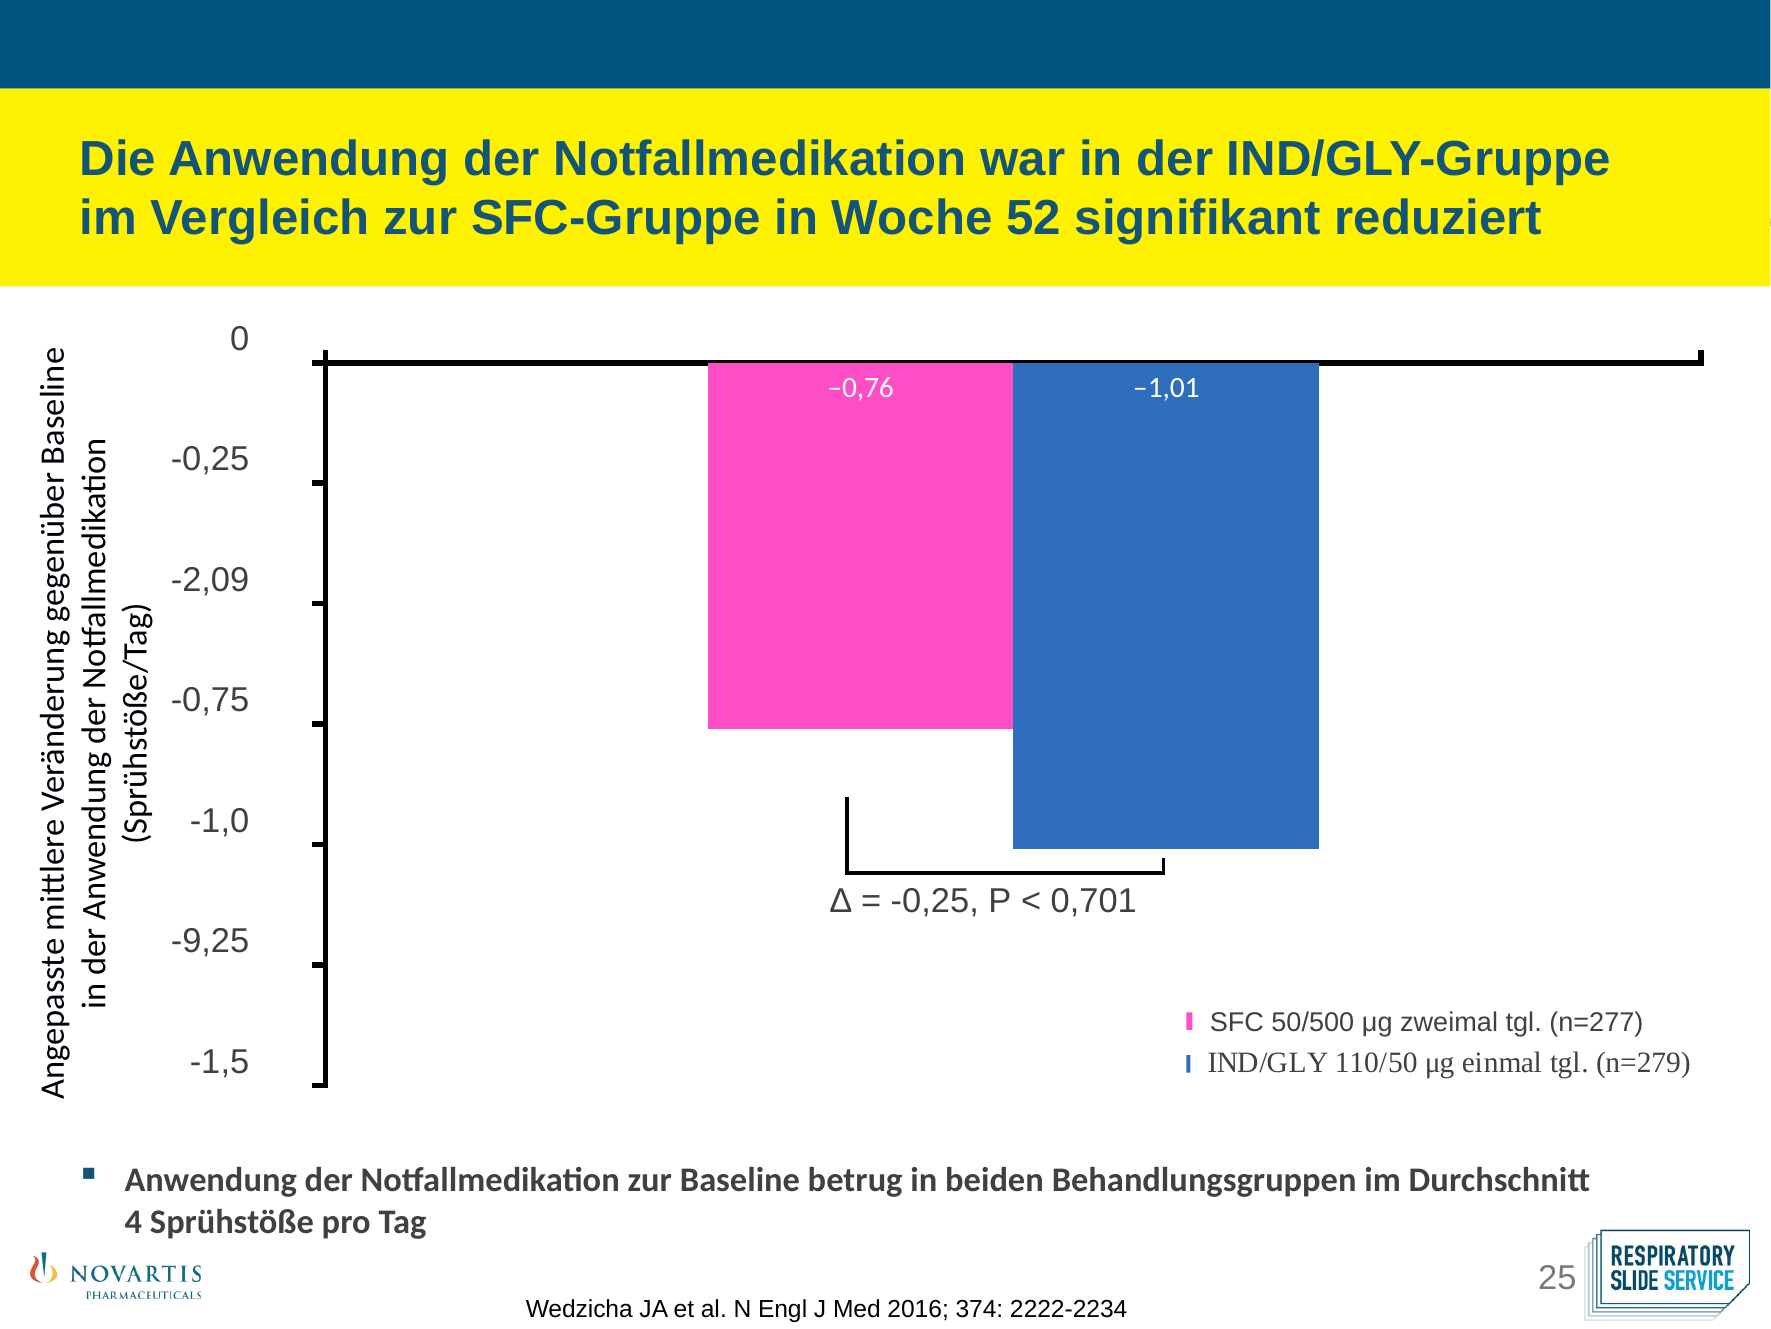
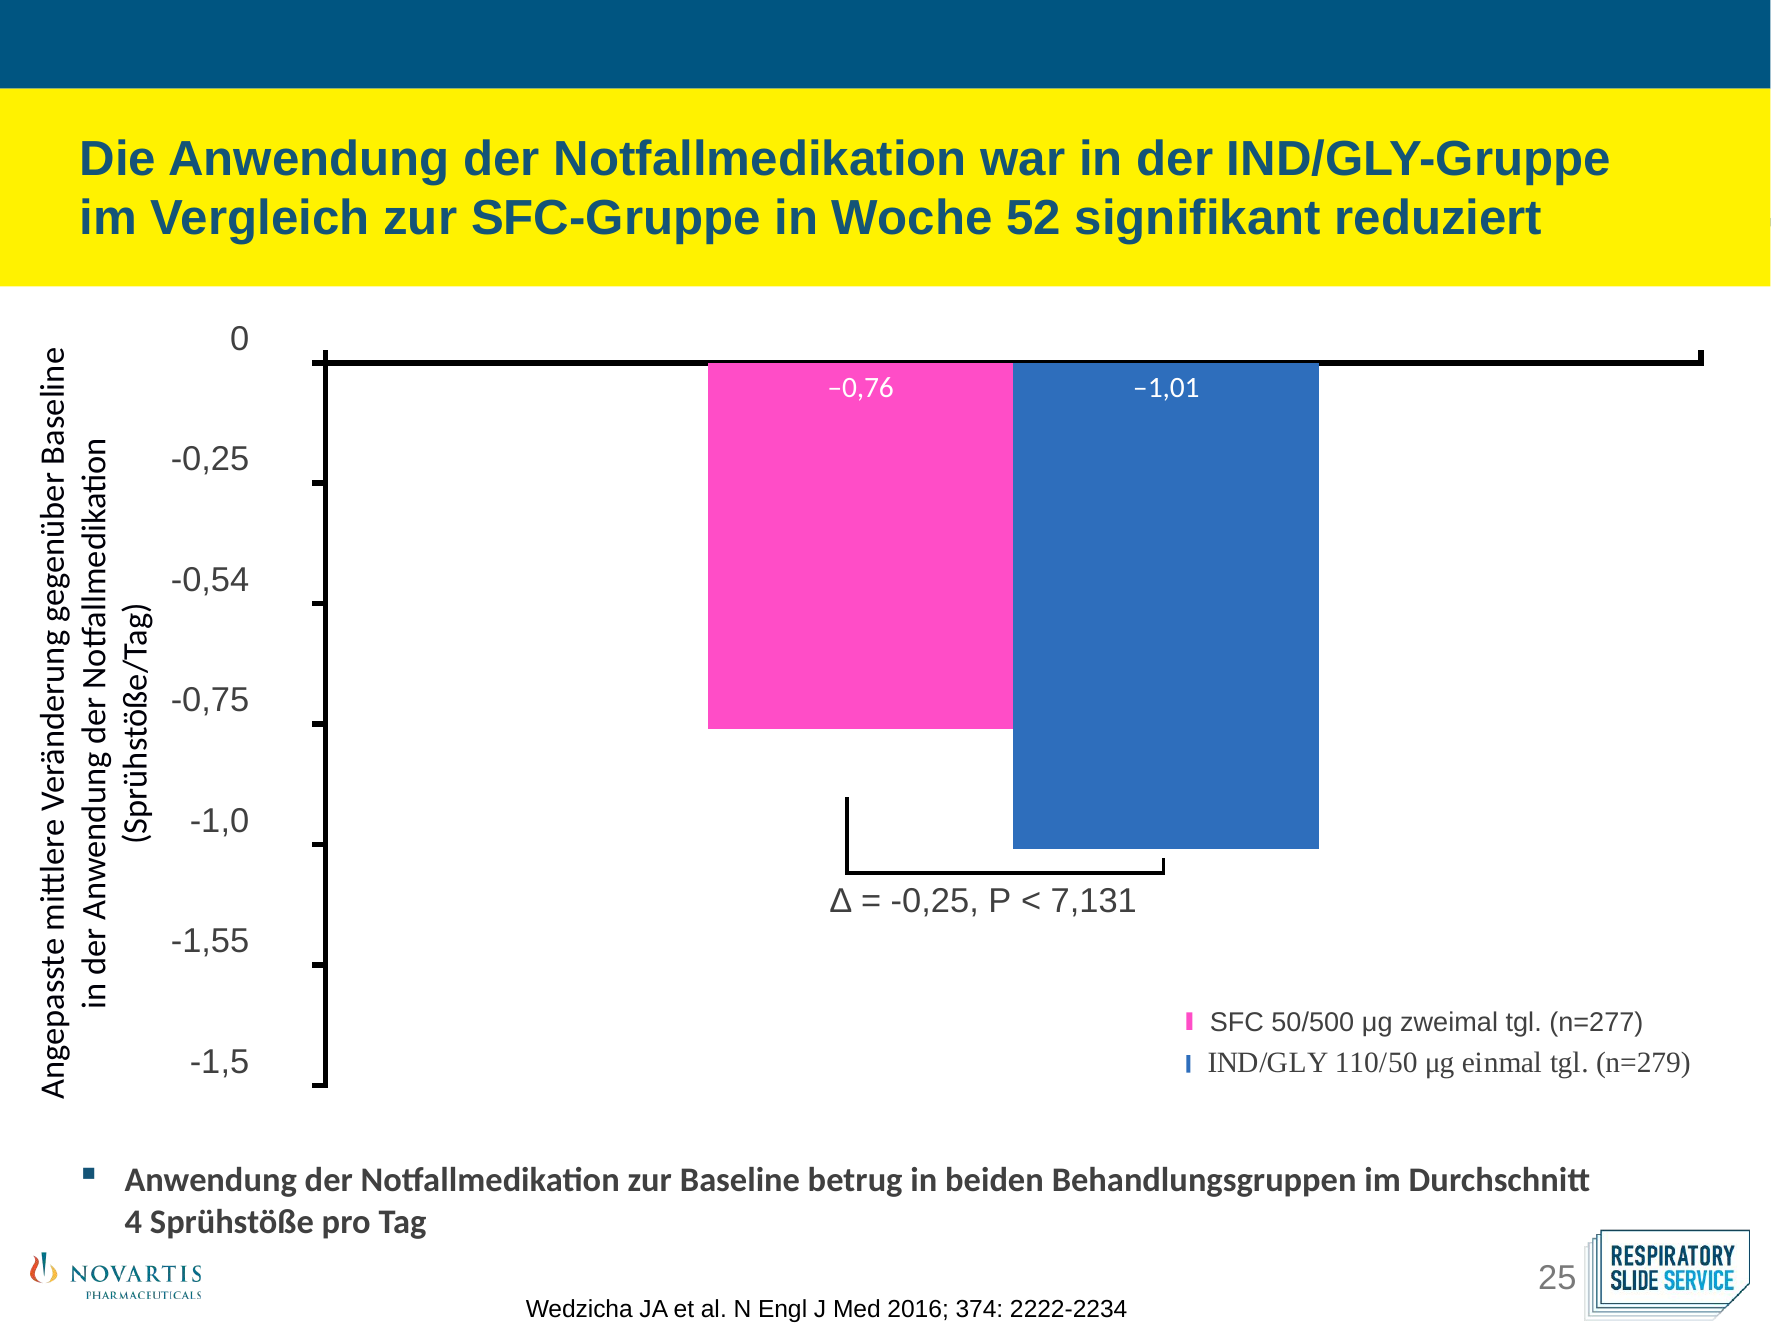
-2,09: -2,09 -> -0,54
0,701: 0,701 -> 7,131
-9,25: -9,25 -> -1,55
